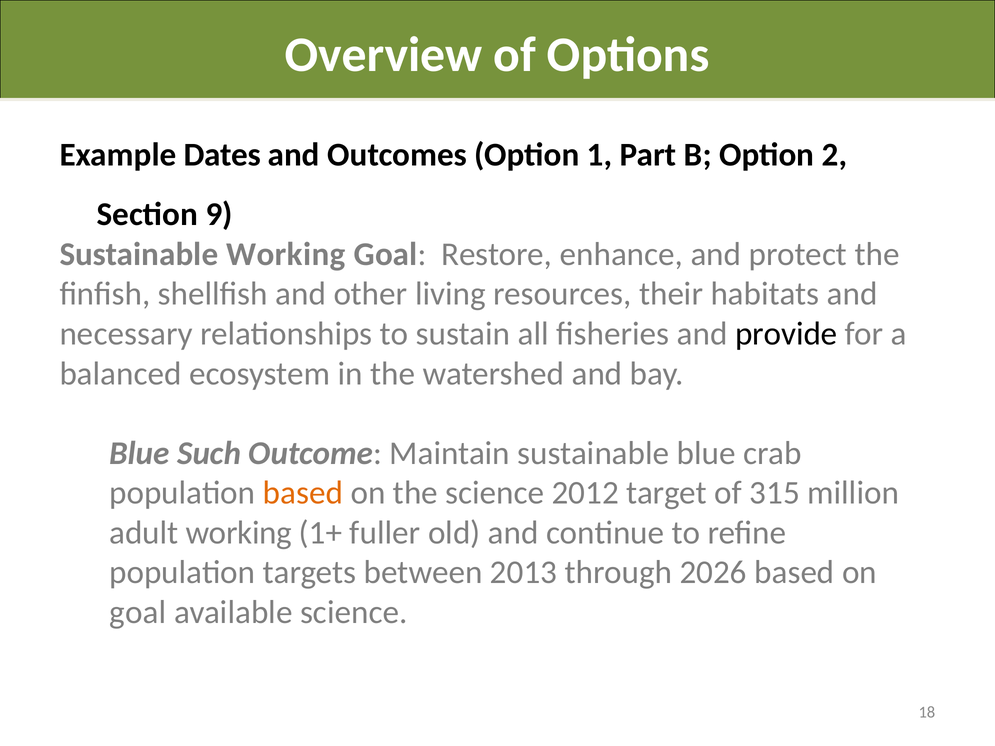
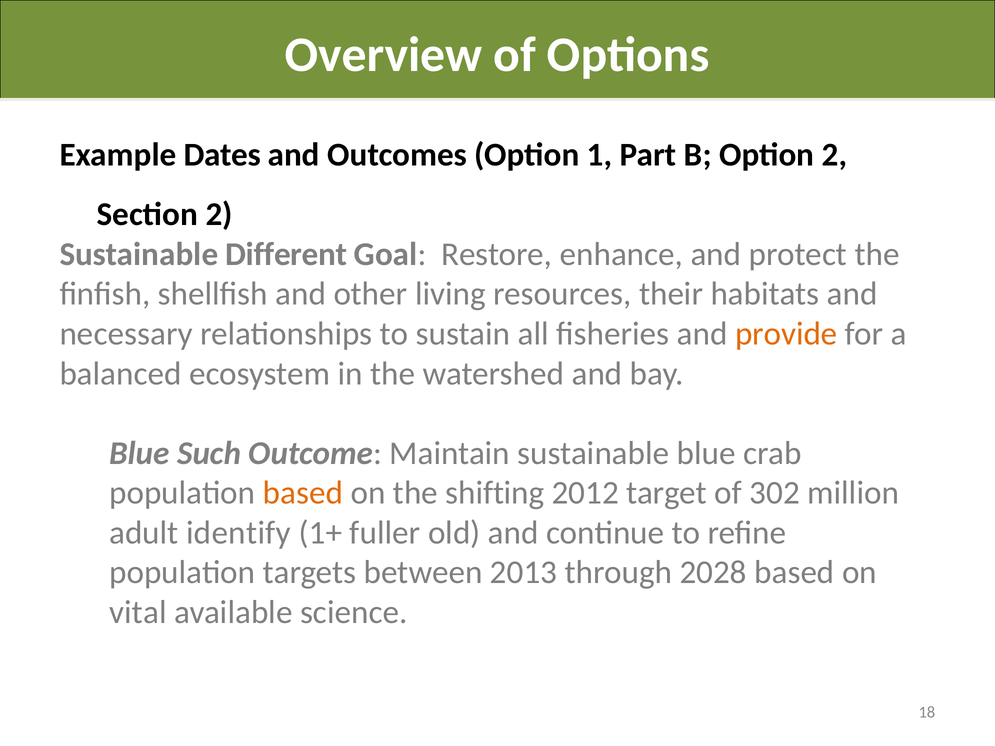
Section 9: 9 -> 2
Sustainable Working: Working -> Different
provide colour: black -> orange
the science: science -> shifting
315: 315 -> 302
adult working: working -> identify
2026: 2026 -> 2028
goal at (138, 612): goal -> vital
